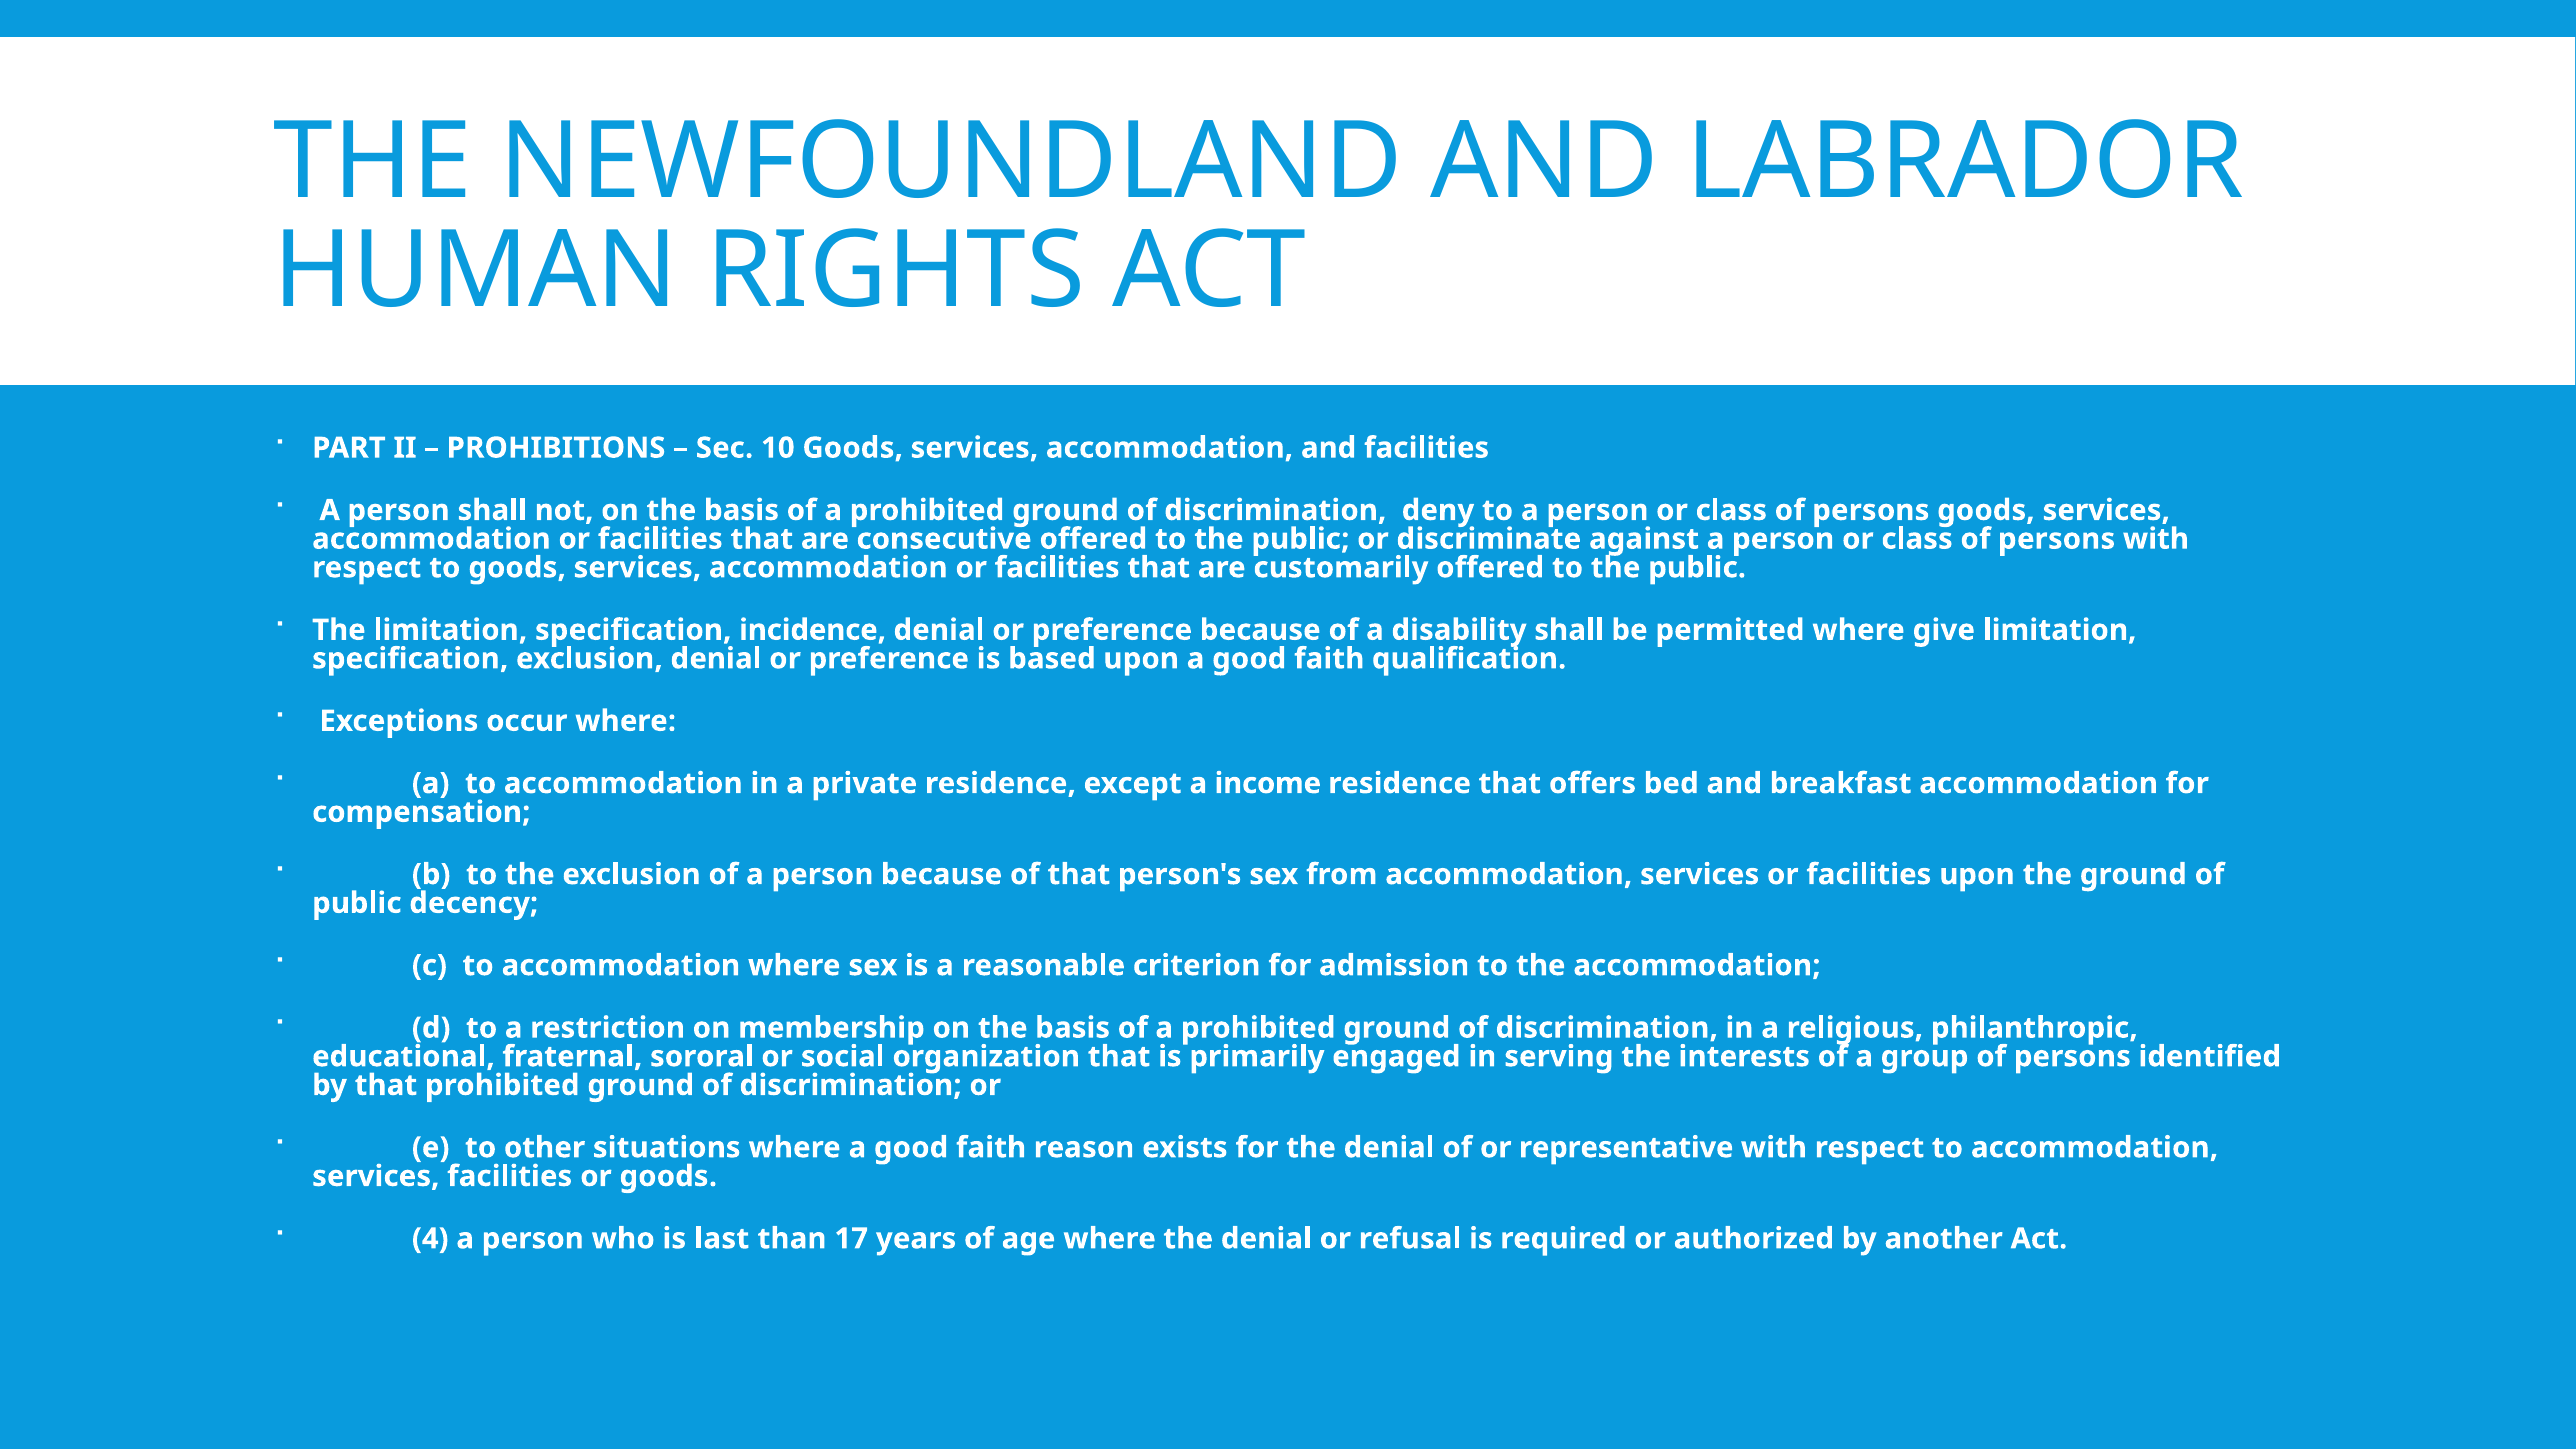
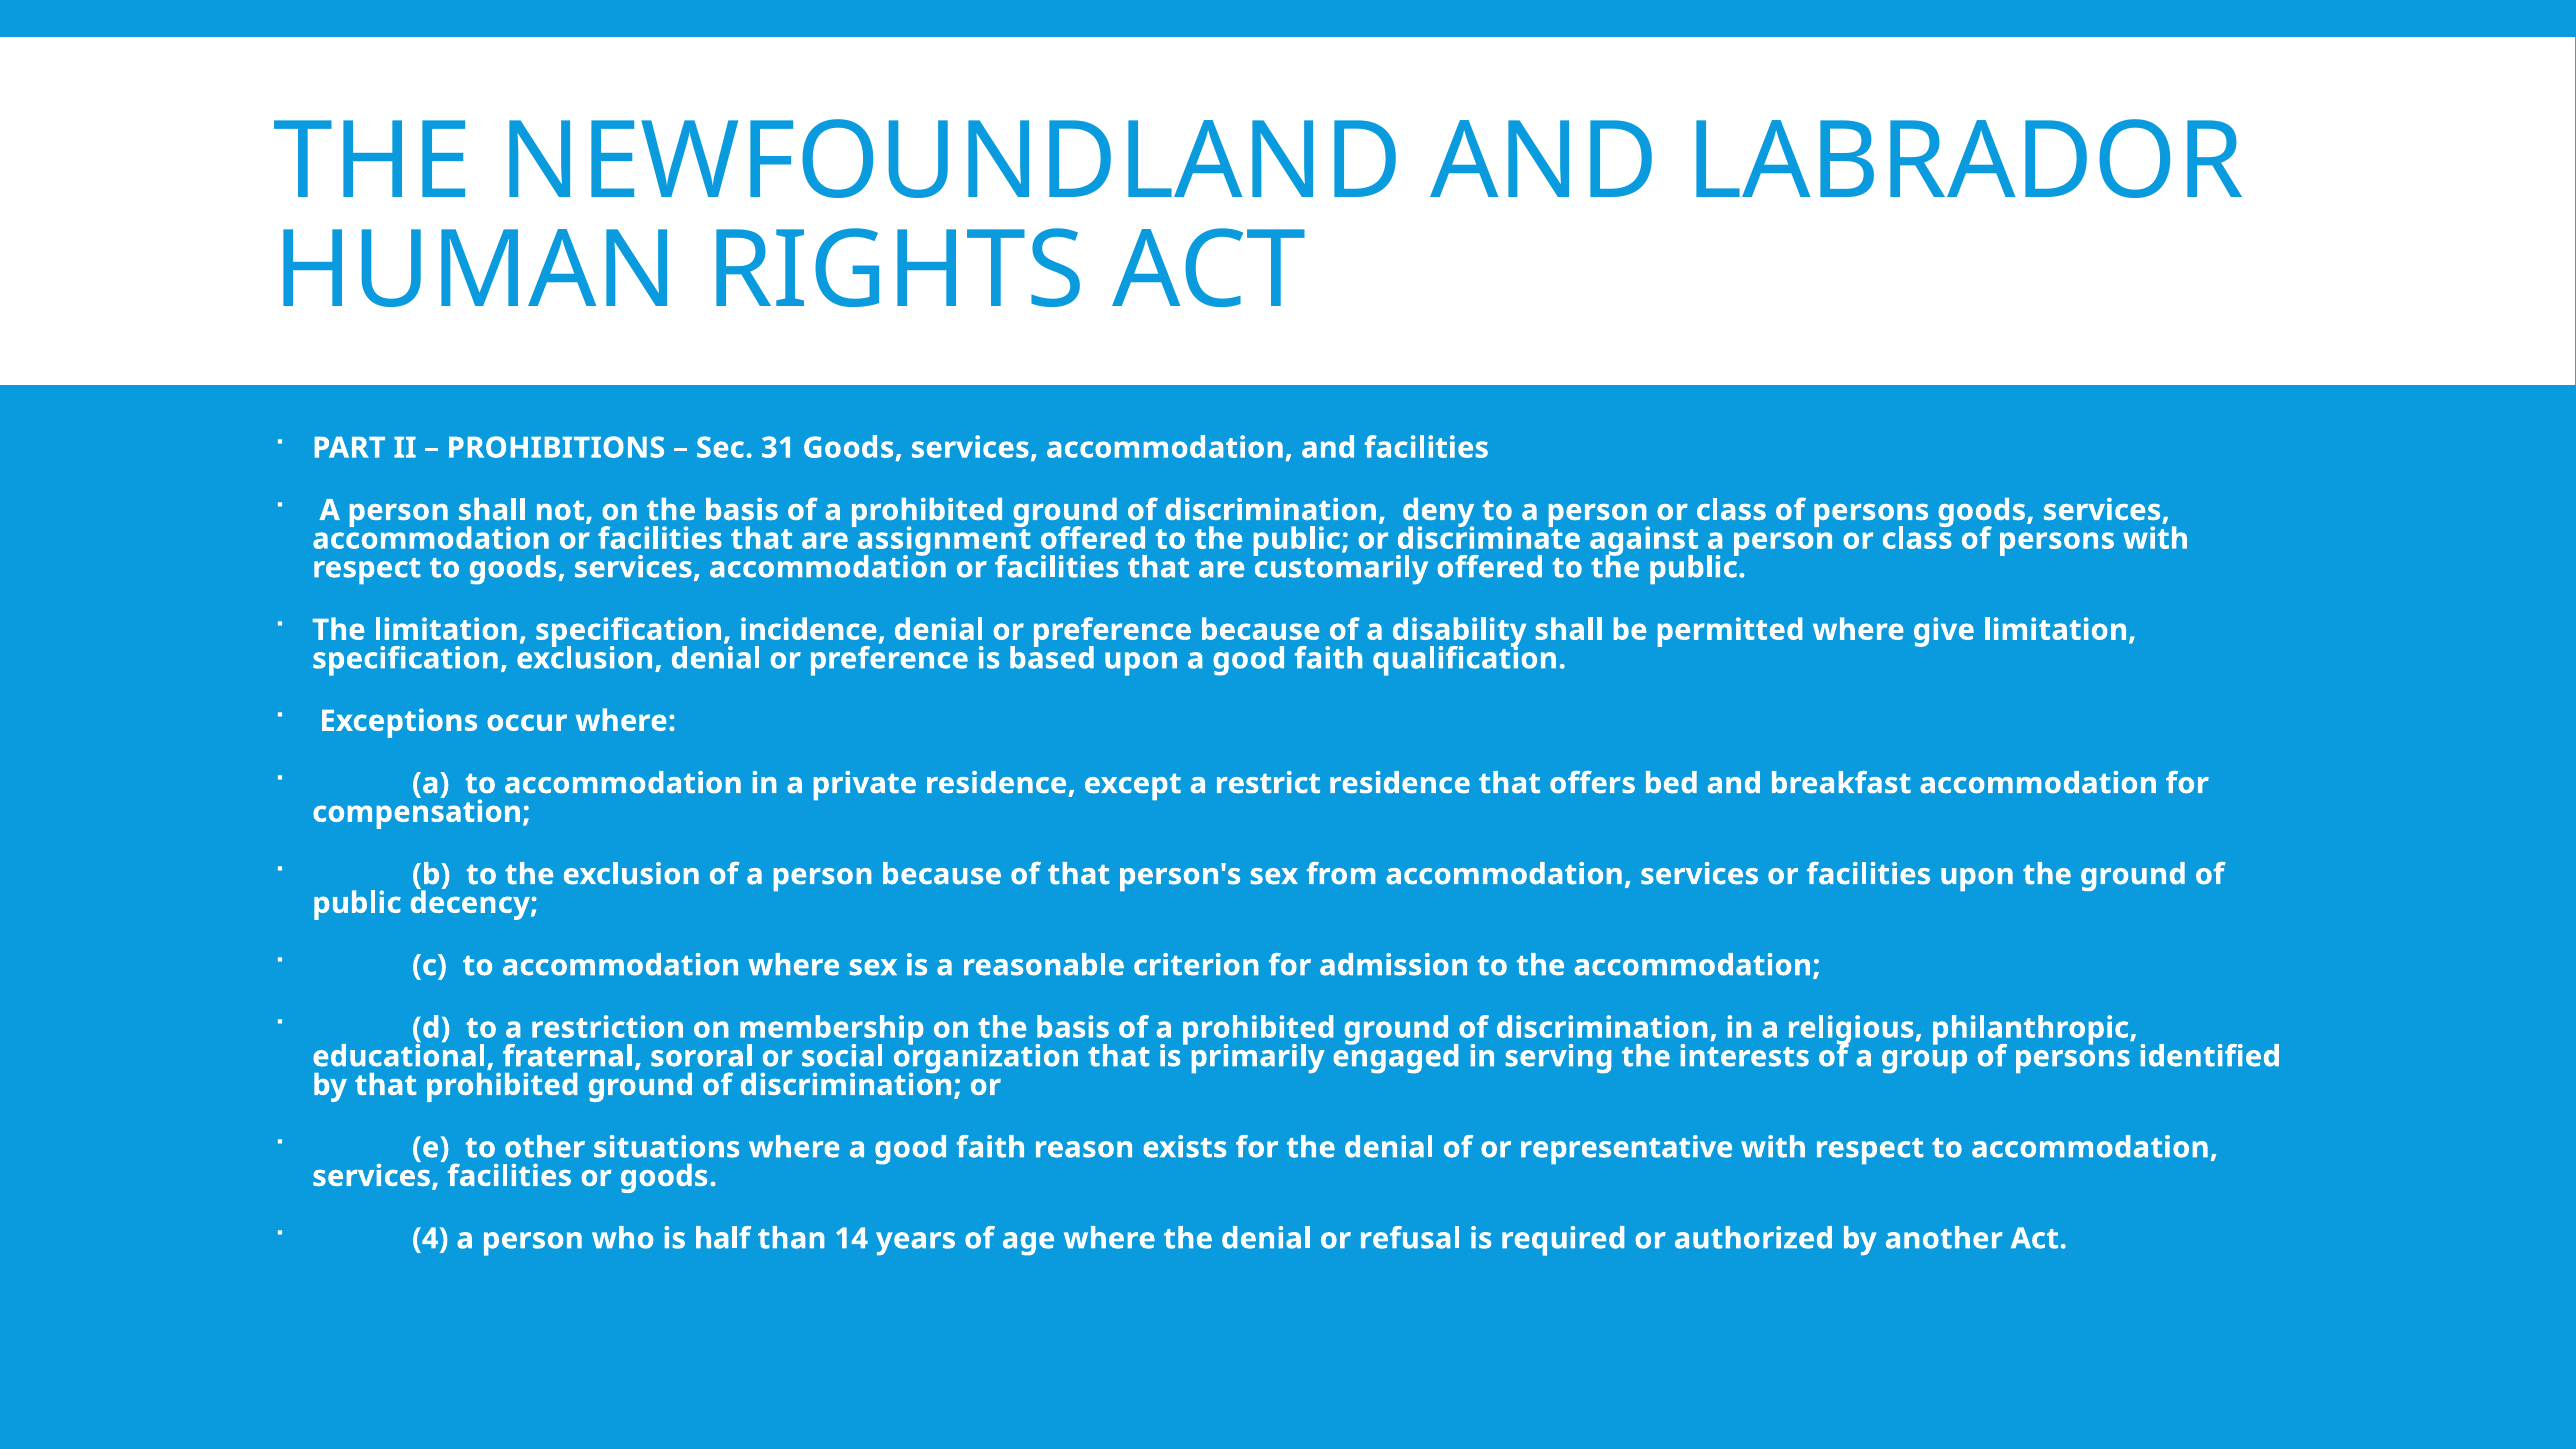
10: 10 -> 31
consecutive: consecutive -> assignment
income: income -> restrict
last: last -> half
17: 17 -> 14
